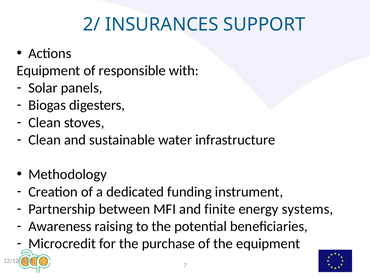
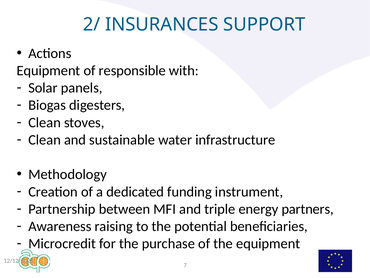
finite: finite -> triple
systems: systems -> partners
